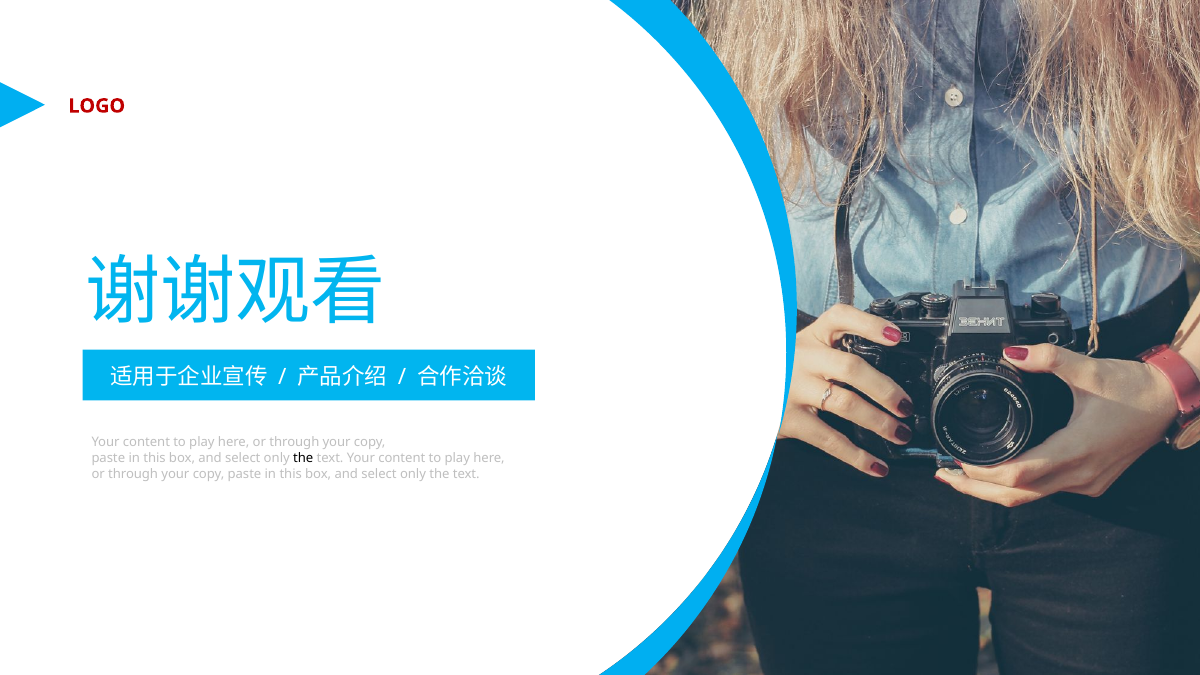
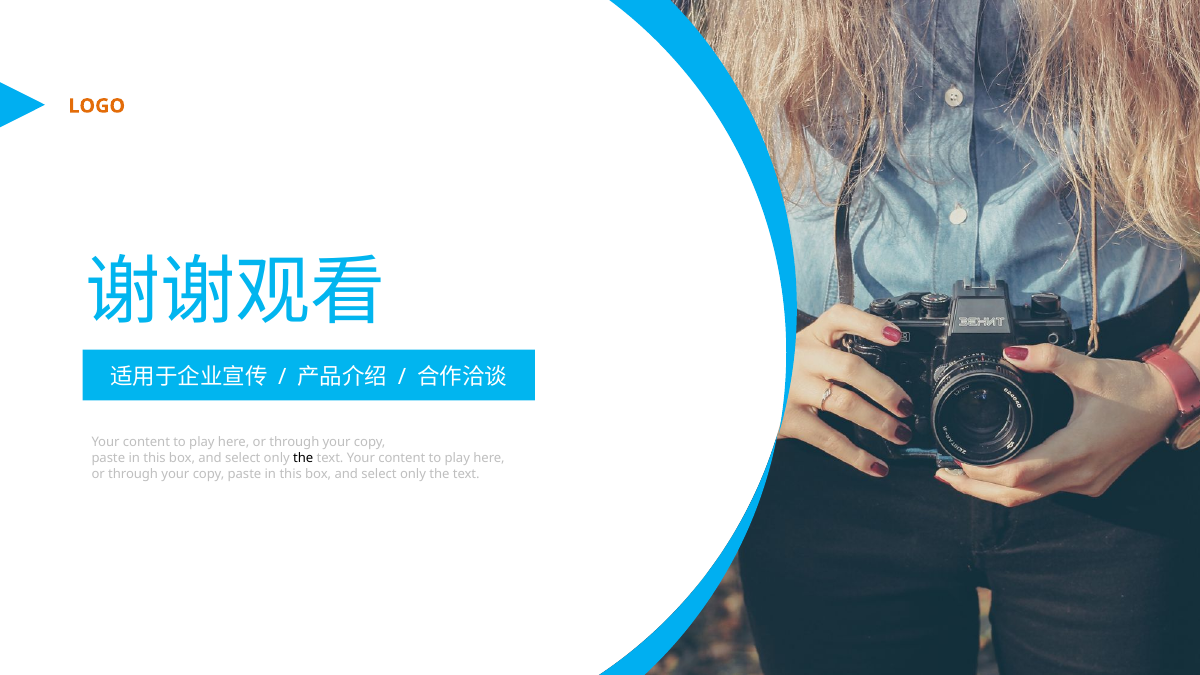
LOGO colour: red -> orange
